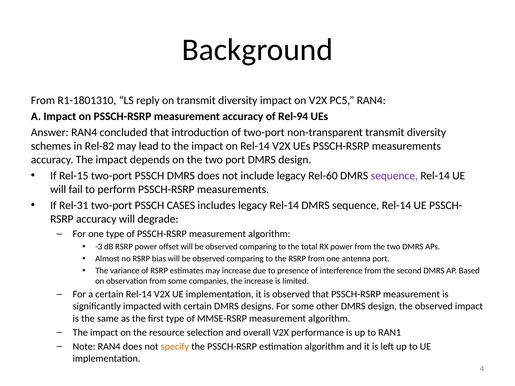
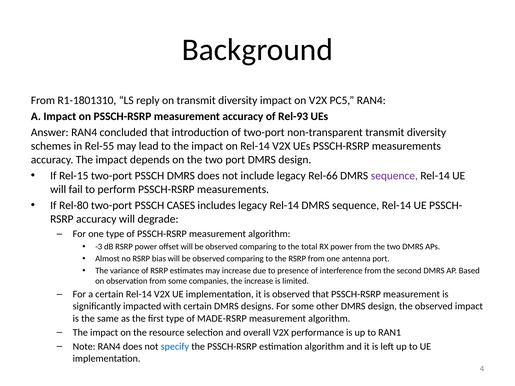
Rel-94: Rel-94 -> Rel-93
Rel-82: Rel-82 -> Rel-55
Rel-60: Rel-60 -> Rel-66
Rel-31: Rel-31 -> Rel-80
MMSE-RSRP: MMSE-RSRP -> MADE-RSRP
specify colour: orange -> blue
